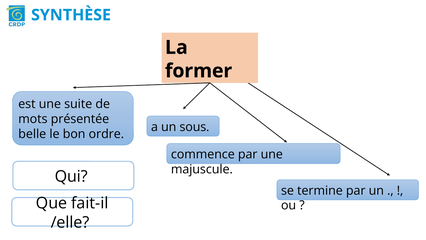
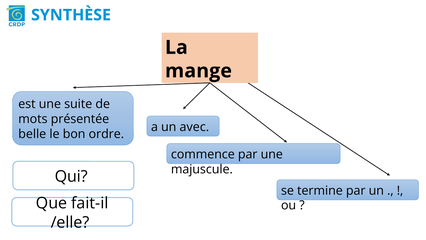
former: former -> mange
sous: sous -> avec
